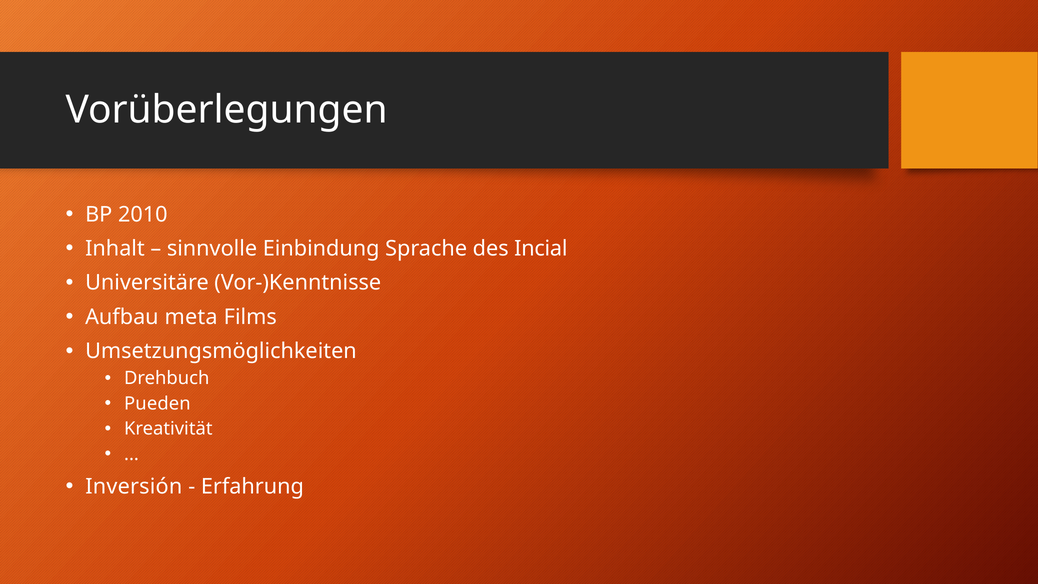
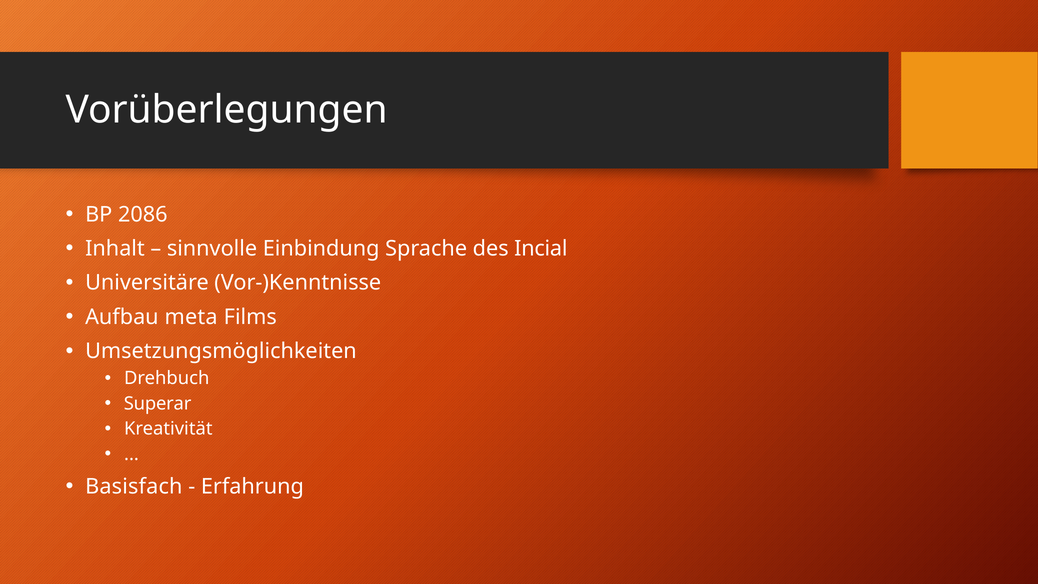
2010: 2010 -> 2086
Pueden: Pueden -> Superar
Inversión: Inversión -> Basisfach
